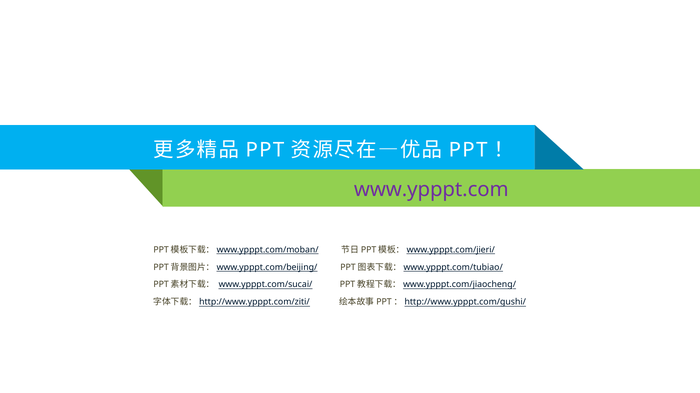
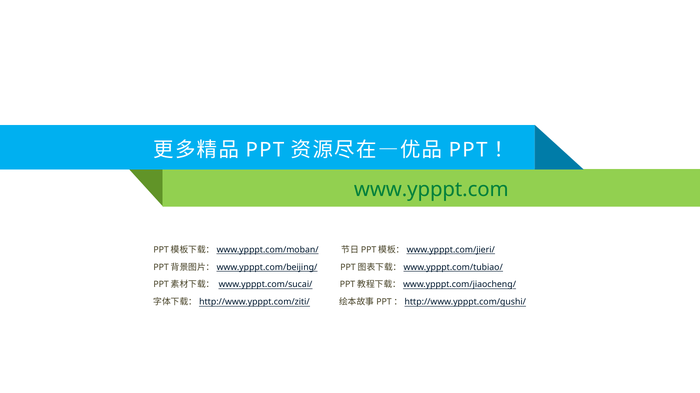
www.ypppt.com colour: purple -> green
